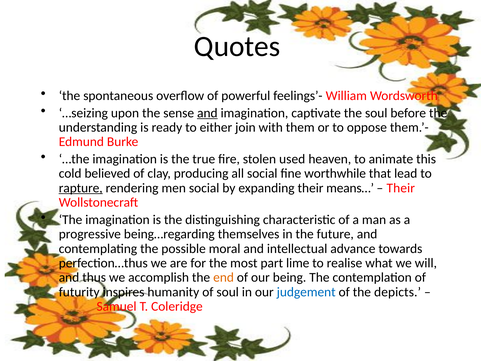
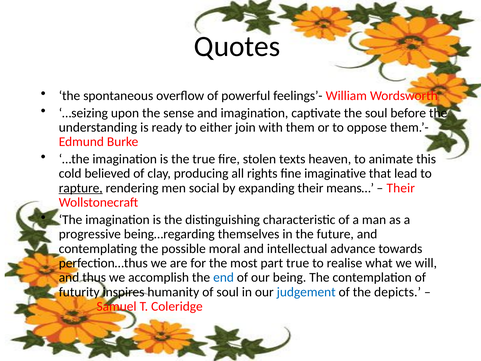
and at (207, 113) underline: present -> none
used: used -> texts
all social: social -> rights
worthwhile: worthwhile -> imaginative
part lime: lime -> true
end colour: orange -> blue
